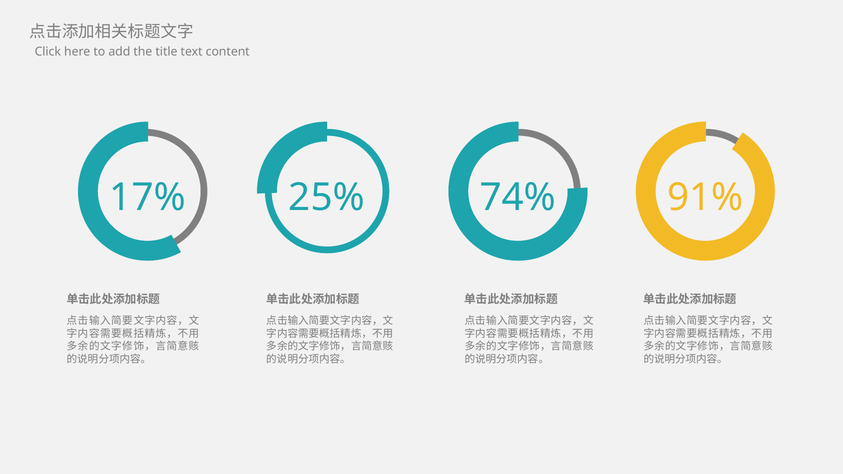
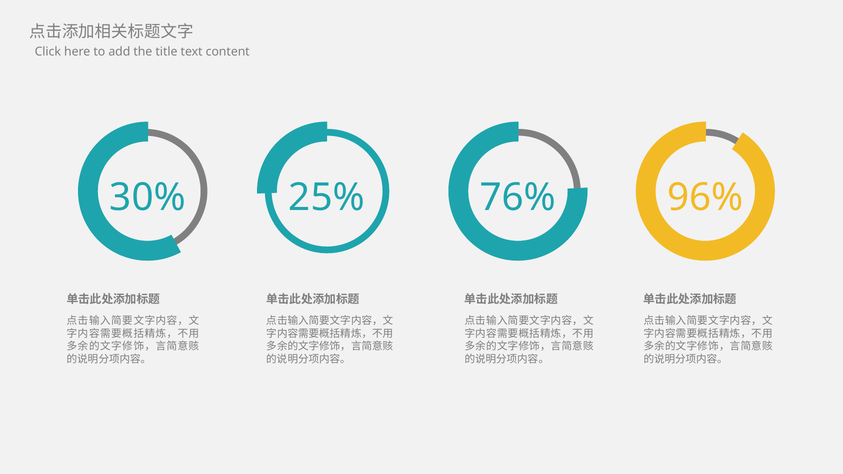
17%: 17% -> 30%
74%: 74% -> 76%
91%: 91% -> 96%
